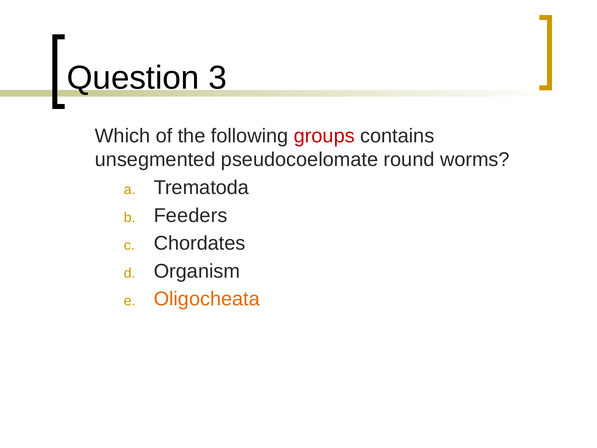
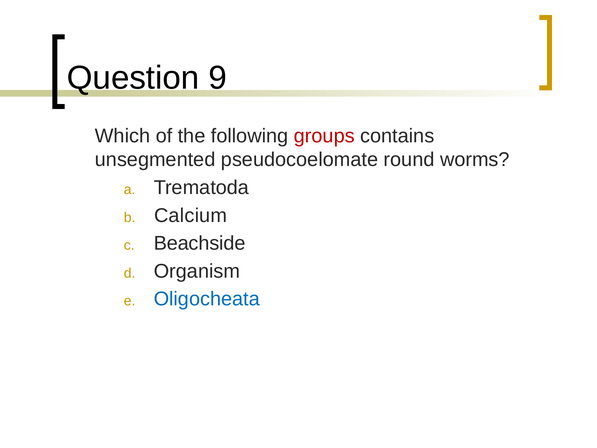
3: 3 -> 9
Feeders: Feeders -> Calcium
Chordates: Chordates -> Beachside
Oligocheata colour: orange -> blue
